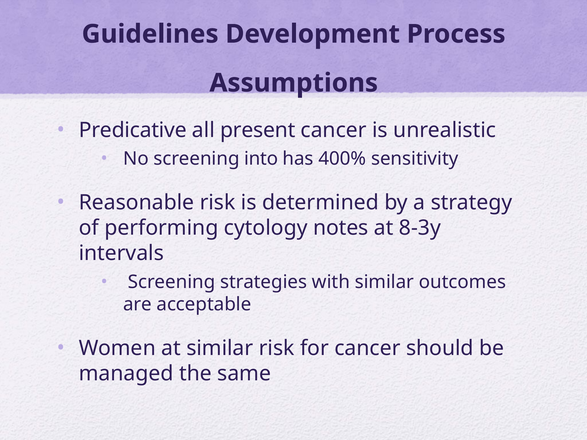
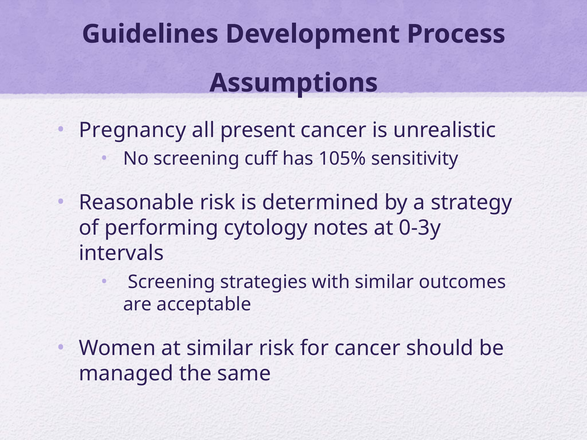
Predicative: Predicative -> Pregnancy
into: into -> cuff
400%: 400% -> 105%
8-3y: 8-3y -> 0-3y
